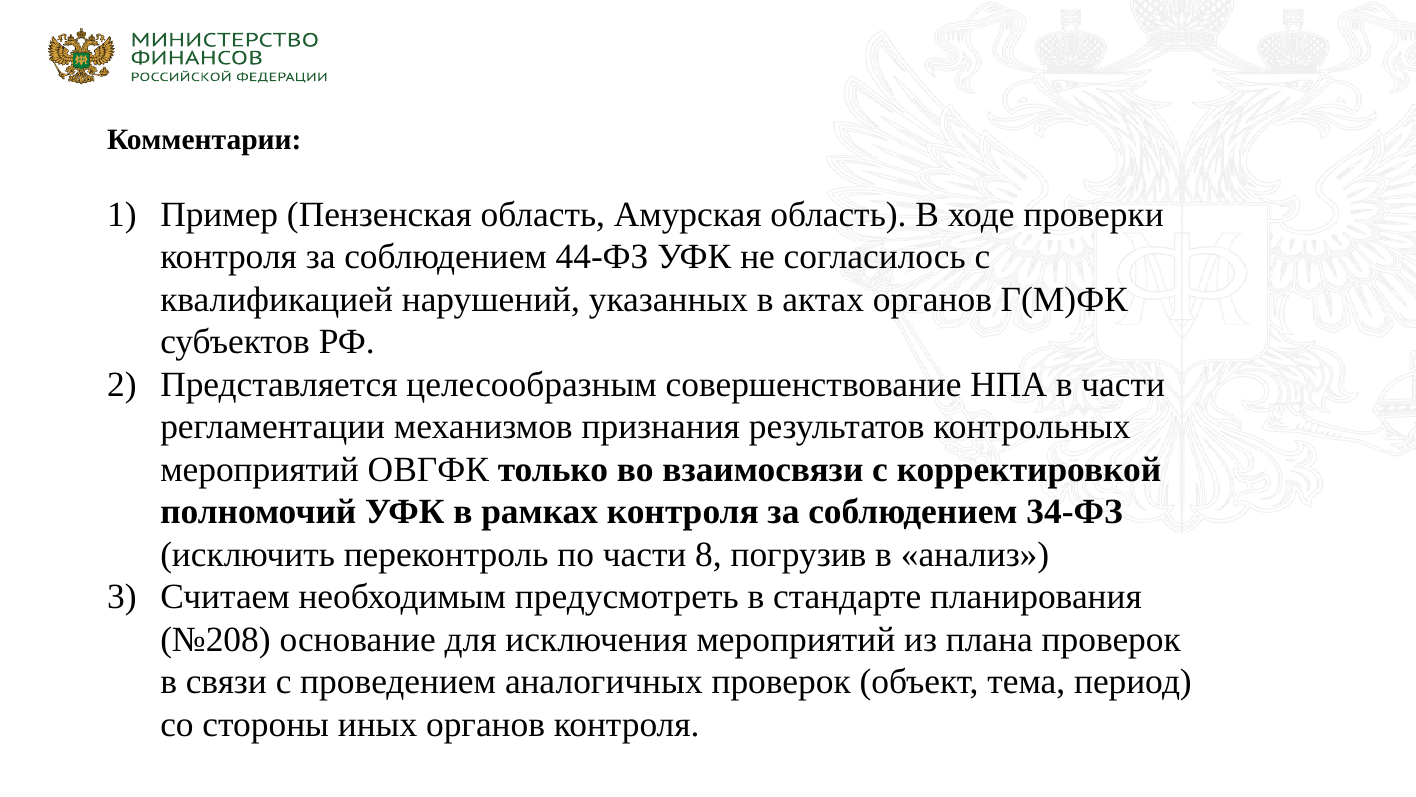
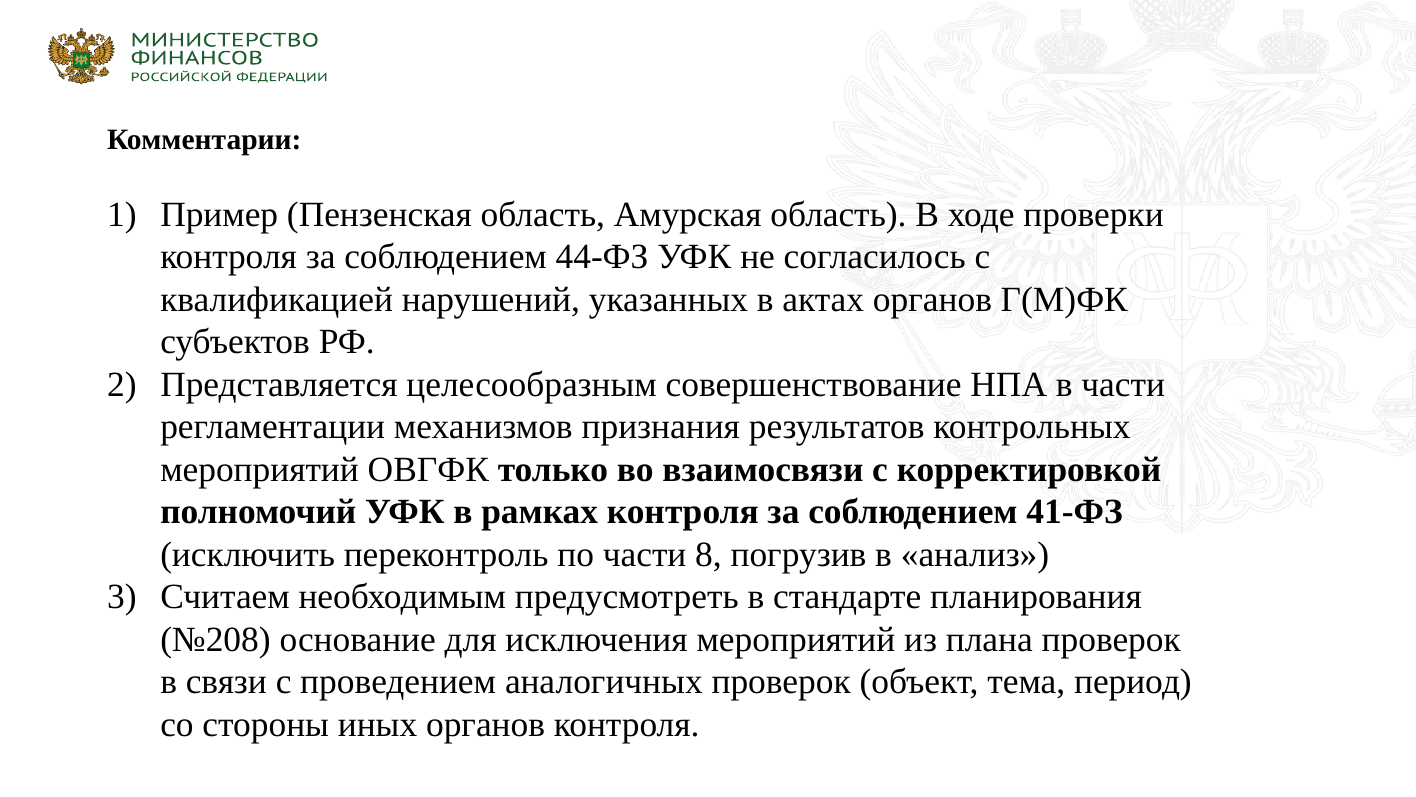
34-ФЗ: 34-ФЗ -> 41-ФЗ
